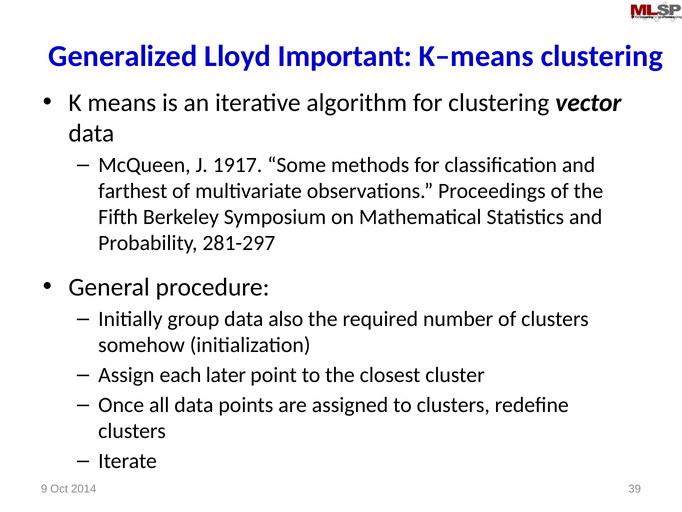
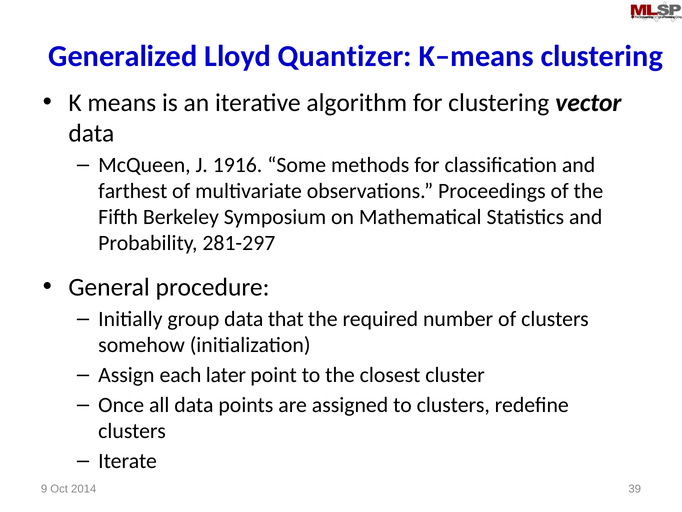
Important: Important -> Quantizer
1917: 1917 -> 1916
also: also -> that
